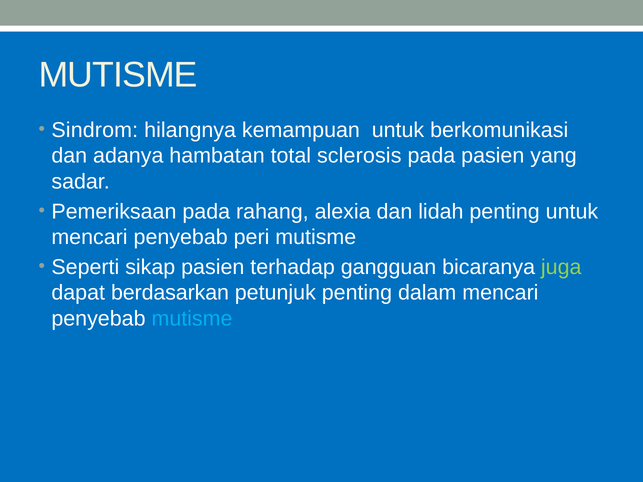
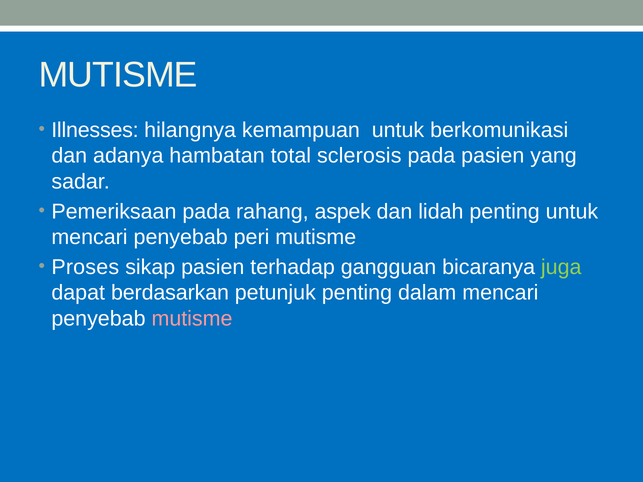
Sindrom: Sindrom -> Illnesses
alexia: alexia -> aspek
Seperti: Seperti -> Proses
mutisme at (192, 319) colour: light blue -> pink
